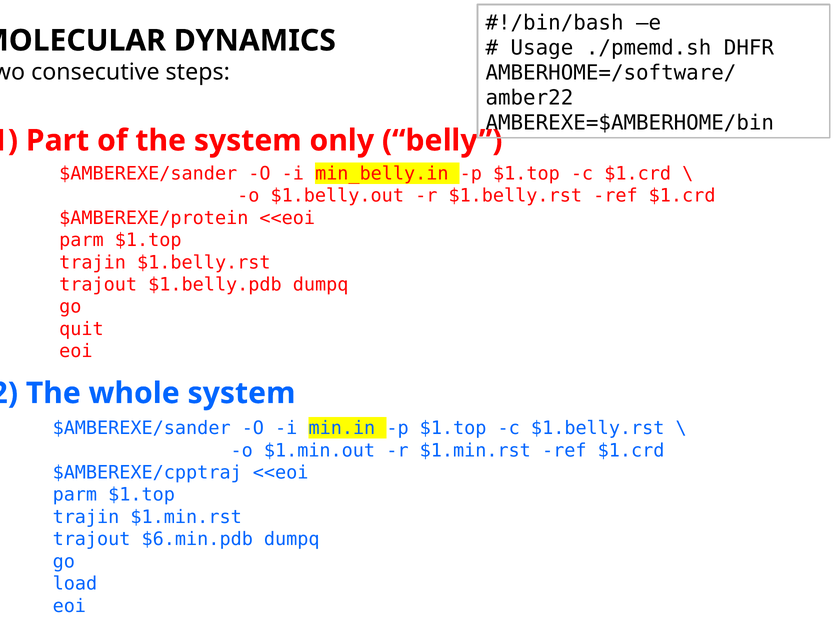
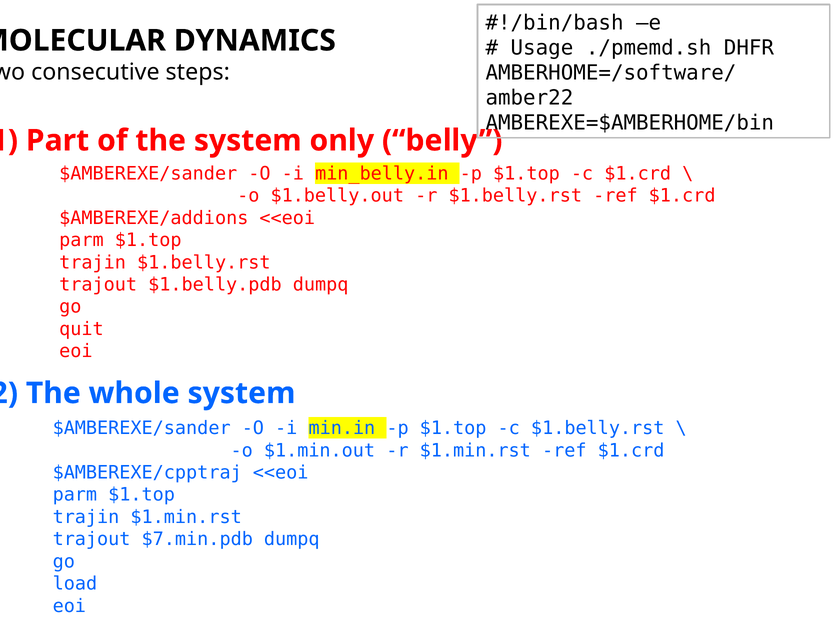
$AMBEREXE/protein: $AMBEREXE/protein -> $AMBEREXE/addions
$6.min.pdb: $6.min.pdb -> $7.min.pdb
